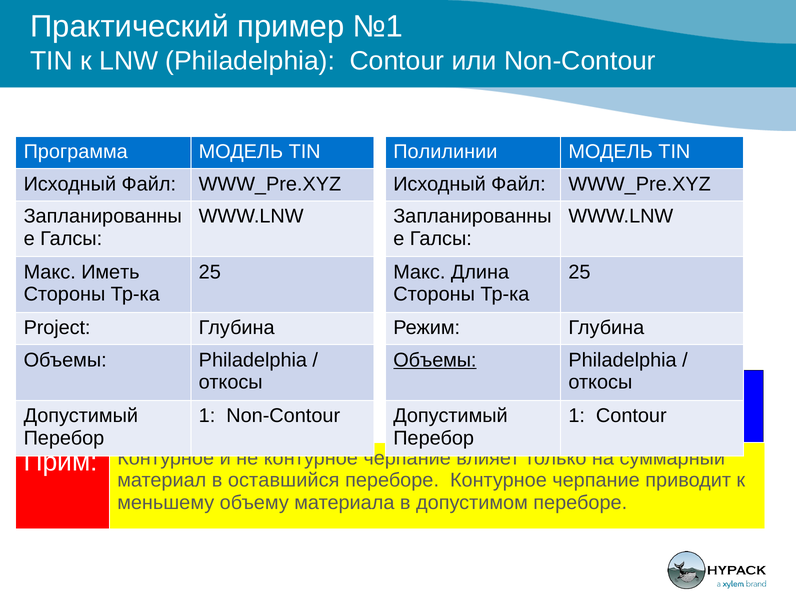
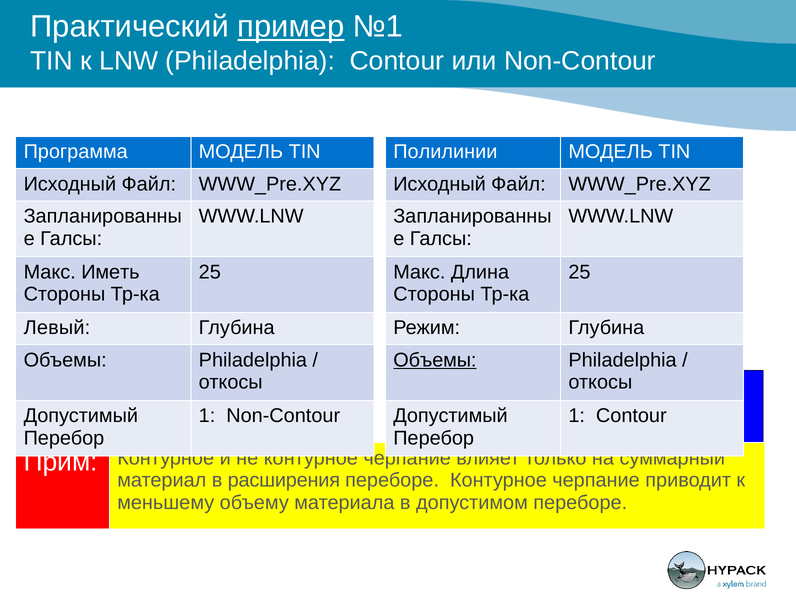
пример underline: none -> present
Project: Project -> Левый
оставшийся: оставшийся -> расширения
